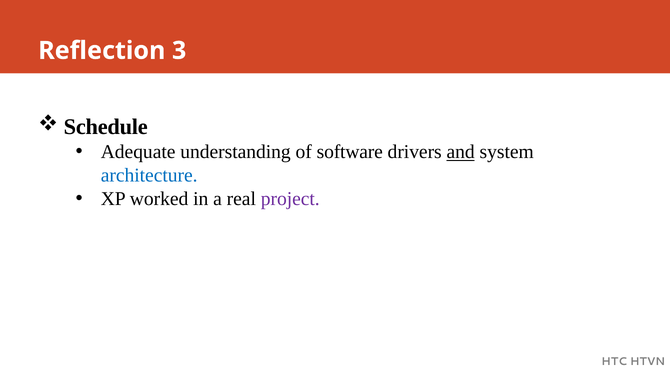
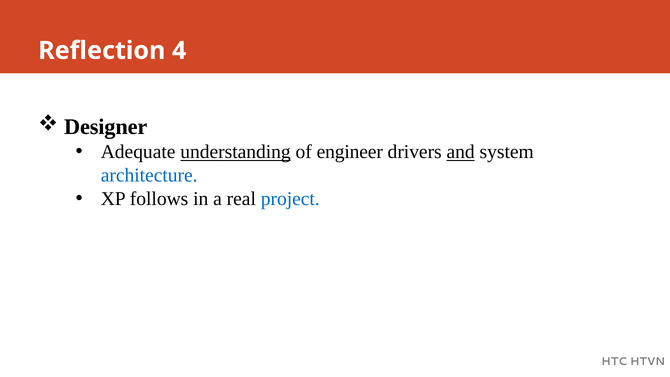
3: 3 -> 4
Schedule: Schedule -> Designer
understanding underline: none -> present
software: software -> engineer
worked: worked -> follows
project colour: purple -> blue
